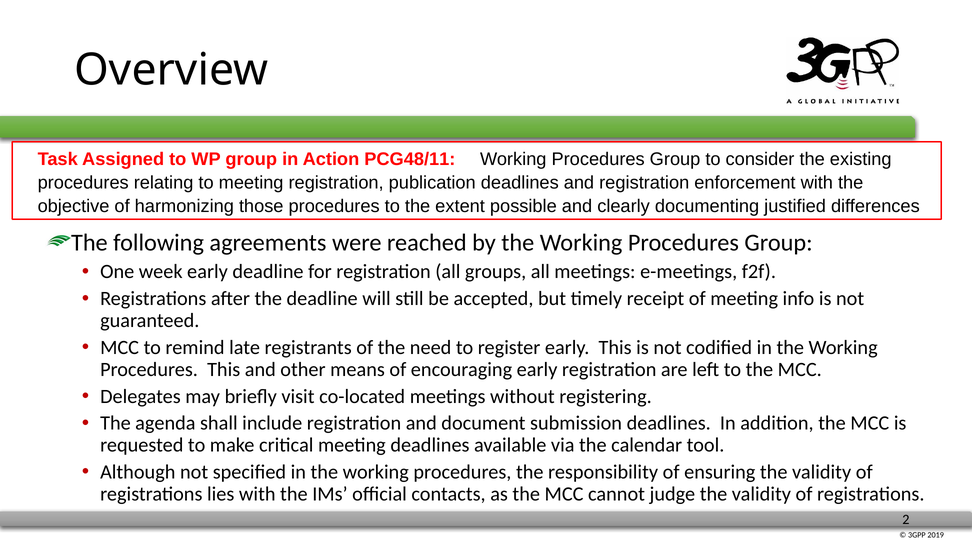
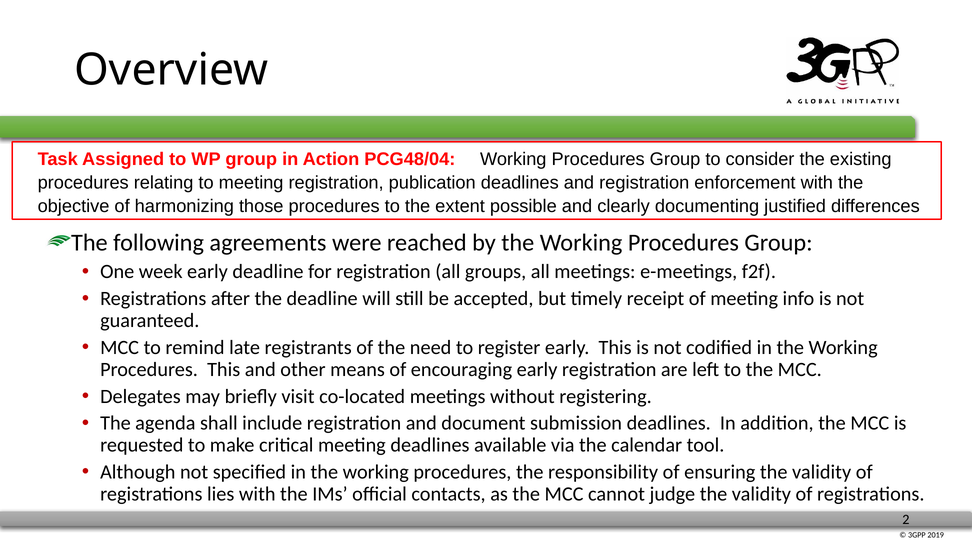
PCG48/11: PCG48/11 -> PCG48/04
